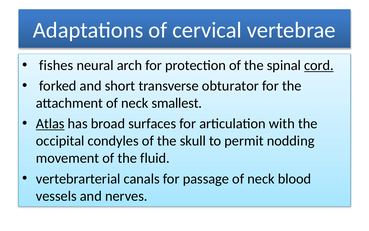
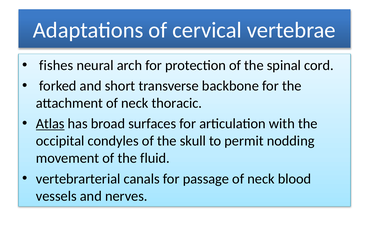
cord underline: present -> none
obturator: obturator -> backbone
smallest: smallest -> thoracic
